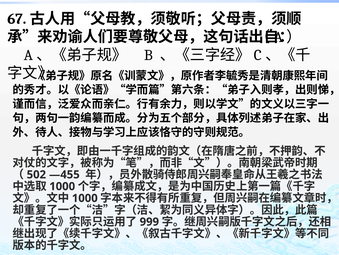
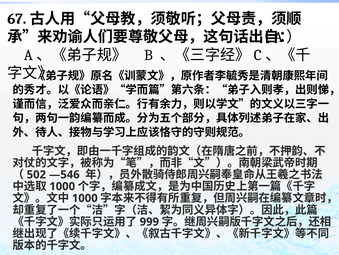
—455: —455 -> —546
